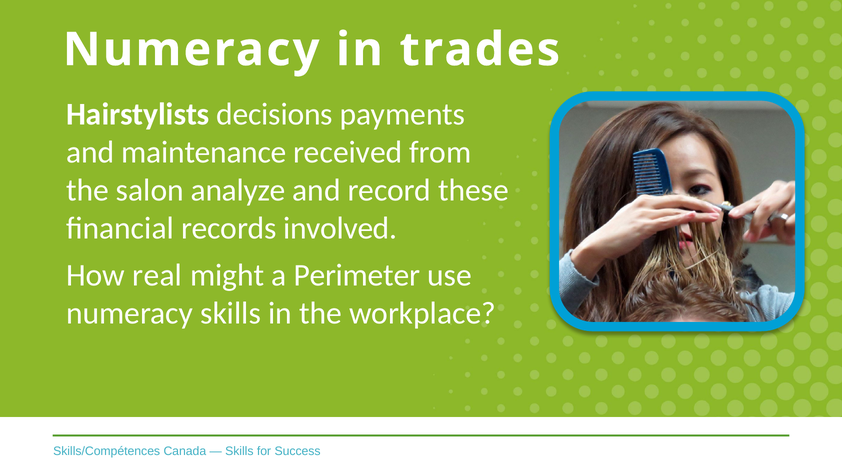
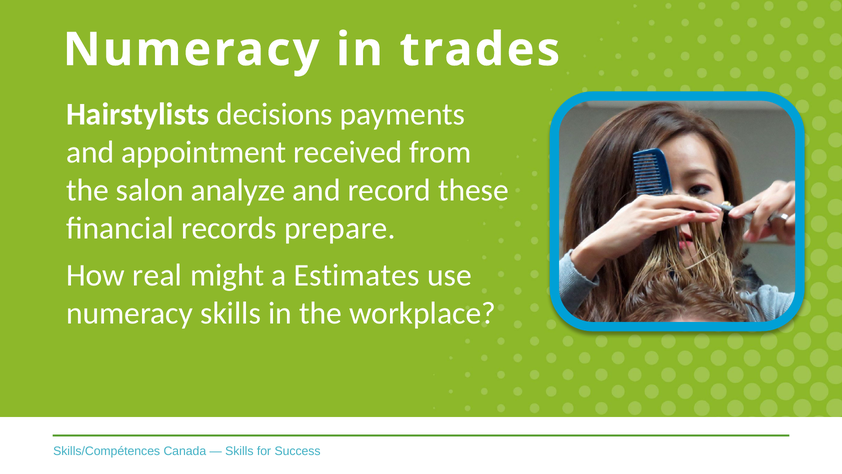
maintenance: maintenance -> appointment
involved: involved -> prepare
Perimeter: Perimeter -> Estimates
